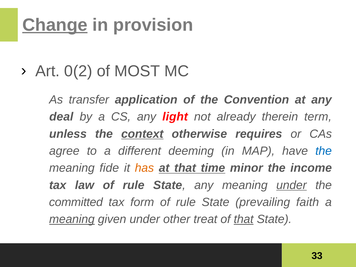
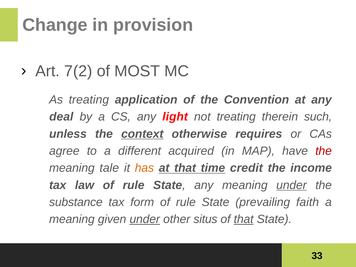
Change underline: present -> none
0(2: 0(2 -> 7(2
As transfer: transfer -> treating
not already: already -> treating
term: term -> such
deeming: deeming -> acquired
the at (324, 151) colour: blue -> red
fide: fide -> tale
minor: minor -> credit
committed: committed -> substance
meaning at (72, 219) underline: present -> none
under at (145, 219) underline: none -> present
treat: treat -> situs
